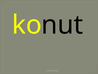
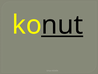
nut underline: none -> present
